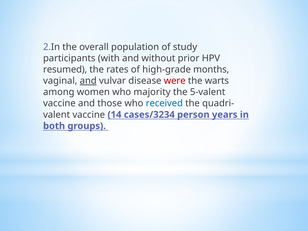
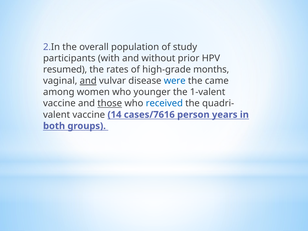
were colour: red -> blue
warts: warts -> came
majority: majority -> younger
5-valent: 5-valent -> 1-valent
those underline: none -> present
cases/3234: cases/3234 -> cases/7616
